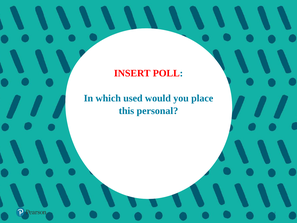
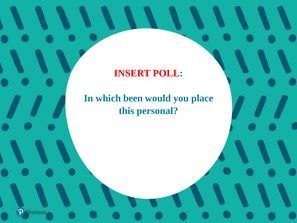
used: used -> been
